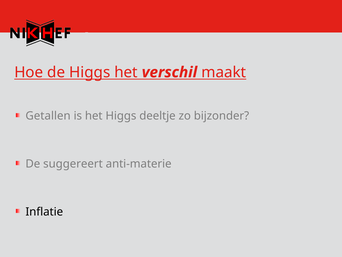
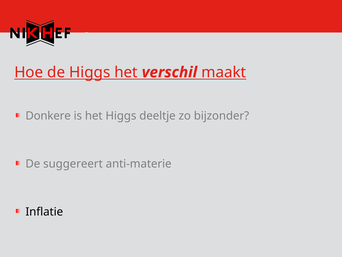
Getallen: Getallen -> Donkere
